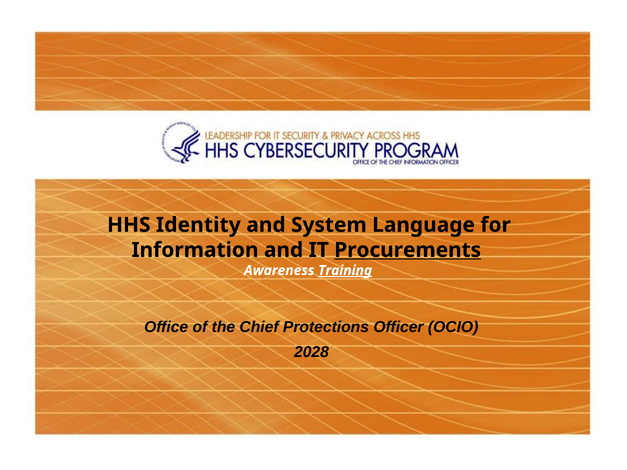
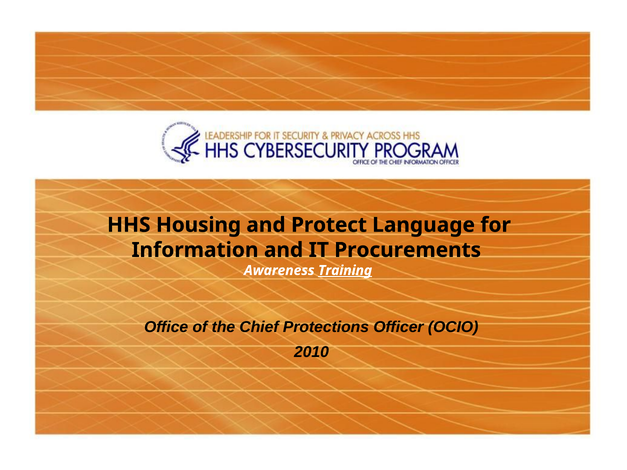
Identity: Identity -> Housing
System: System -> Protect
Procurements underline: present -> none
2028: 2028 -> 2010
